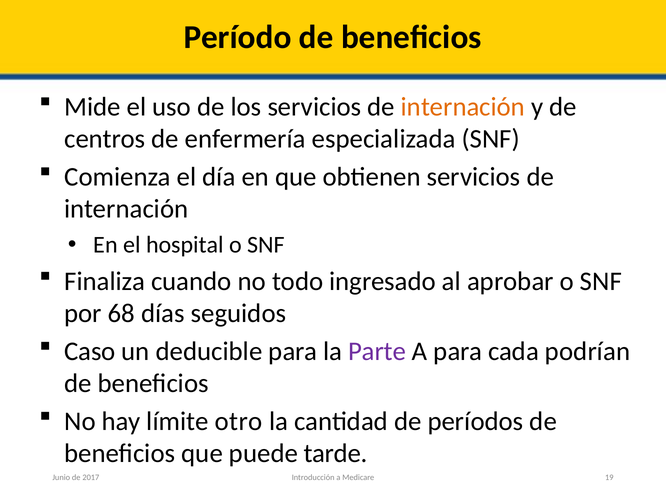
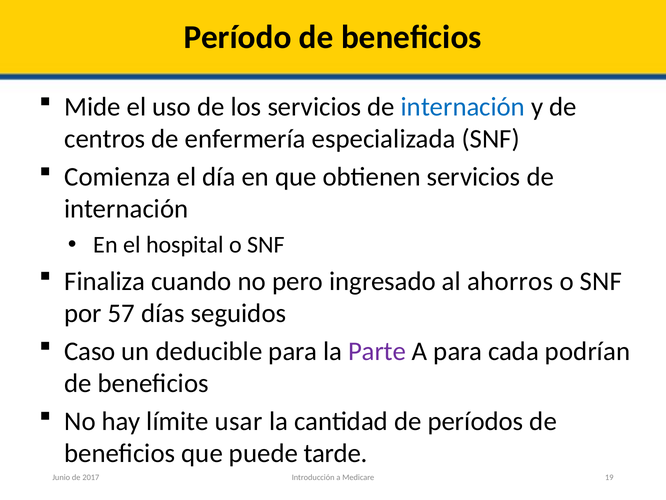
internación at (463, 107) colour: orange -> blue
todo: todo -> pero
aprobar: aprobar -> ahorros
68: 68 -> 57
otro: otro -> usar
